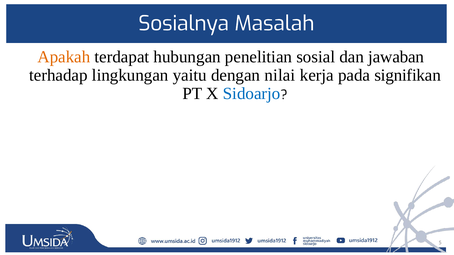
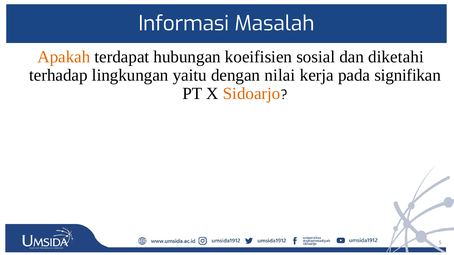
Sosialnya: Sosialnya -> Informasi
penelitian: penelitian -> koeifisien
jawaban: jawaban -> diketahi
Sidoarjo colour: blue -> orange
